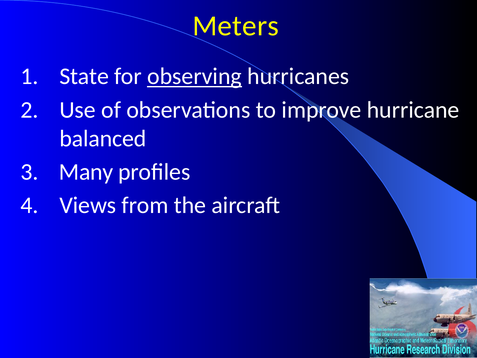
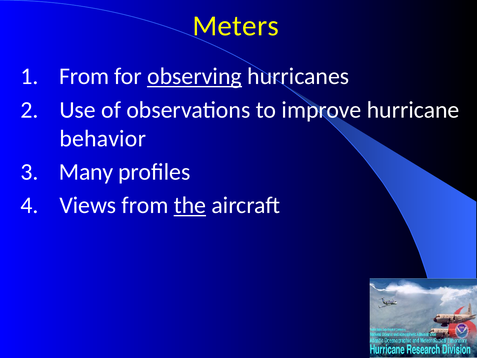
State at (84, 76): State -> From
balanced: balanced -> behavior
the underline: none -> present
